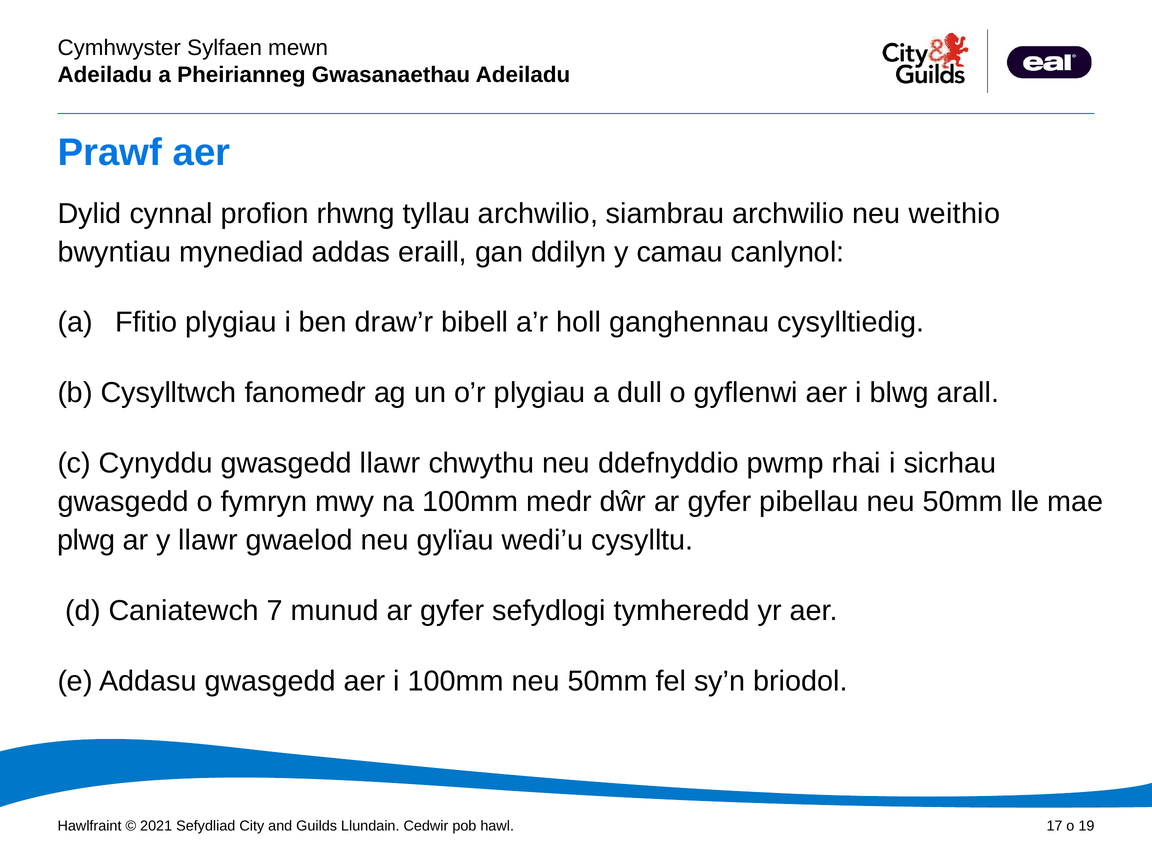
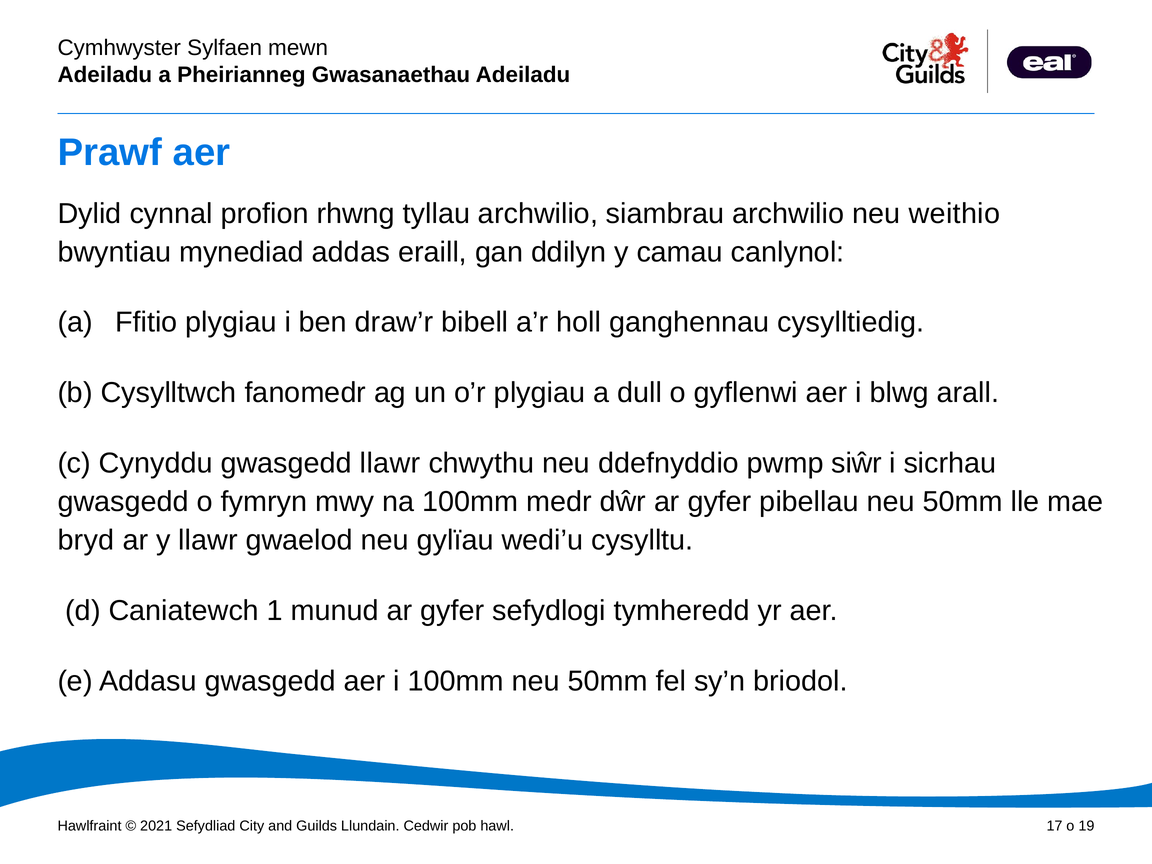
rhai: rhai -> siŵr
plwg: plwg -> bryd
7: 7 -> 1
